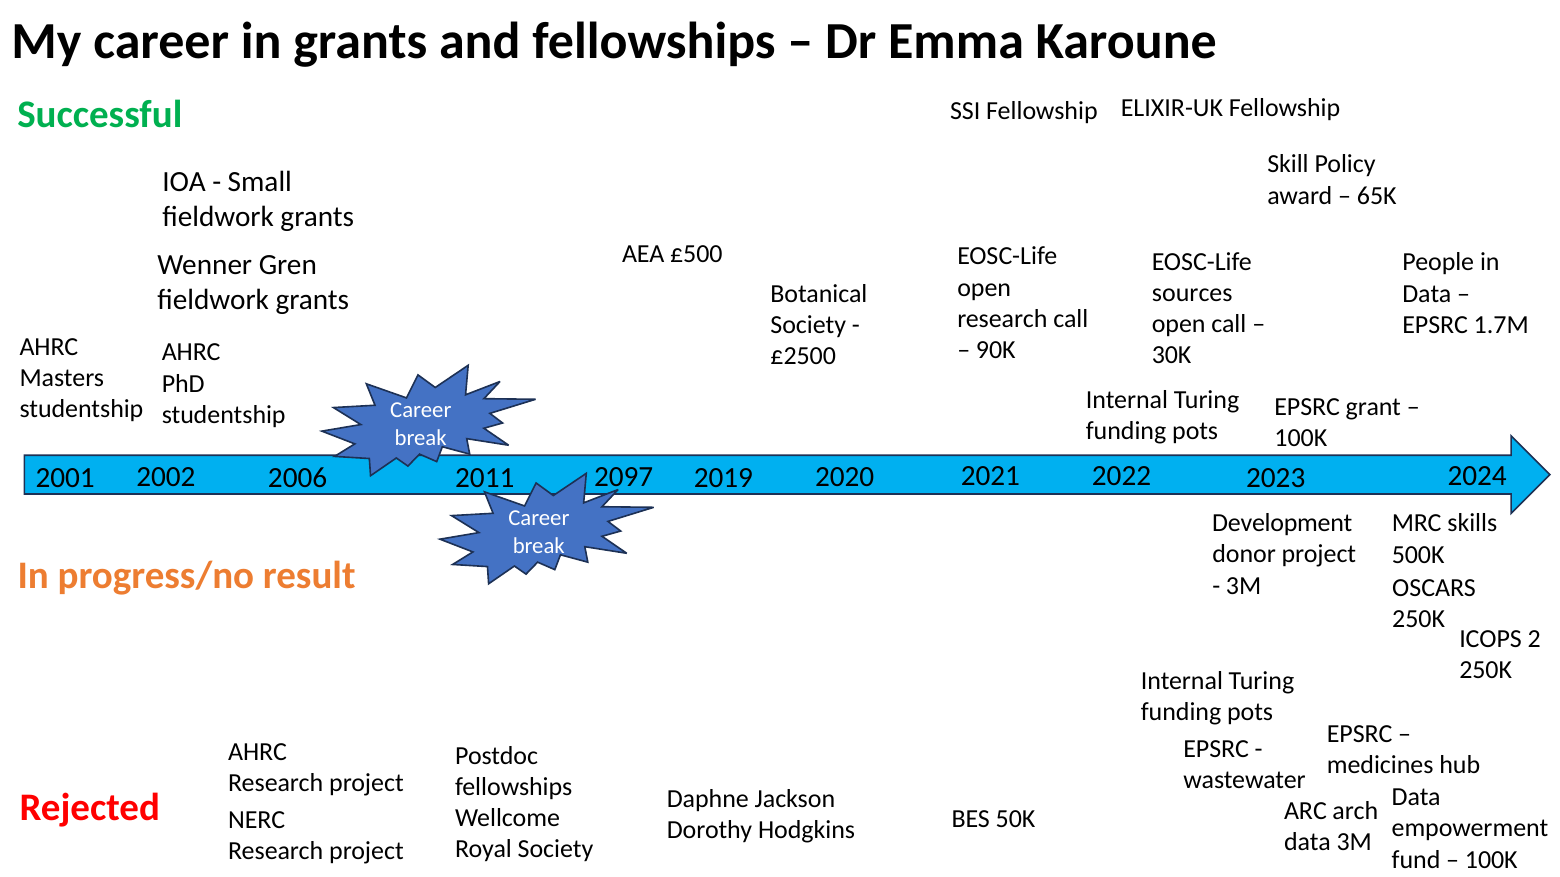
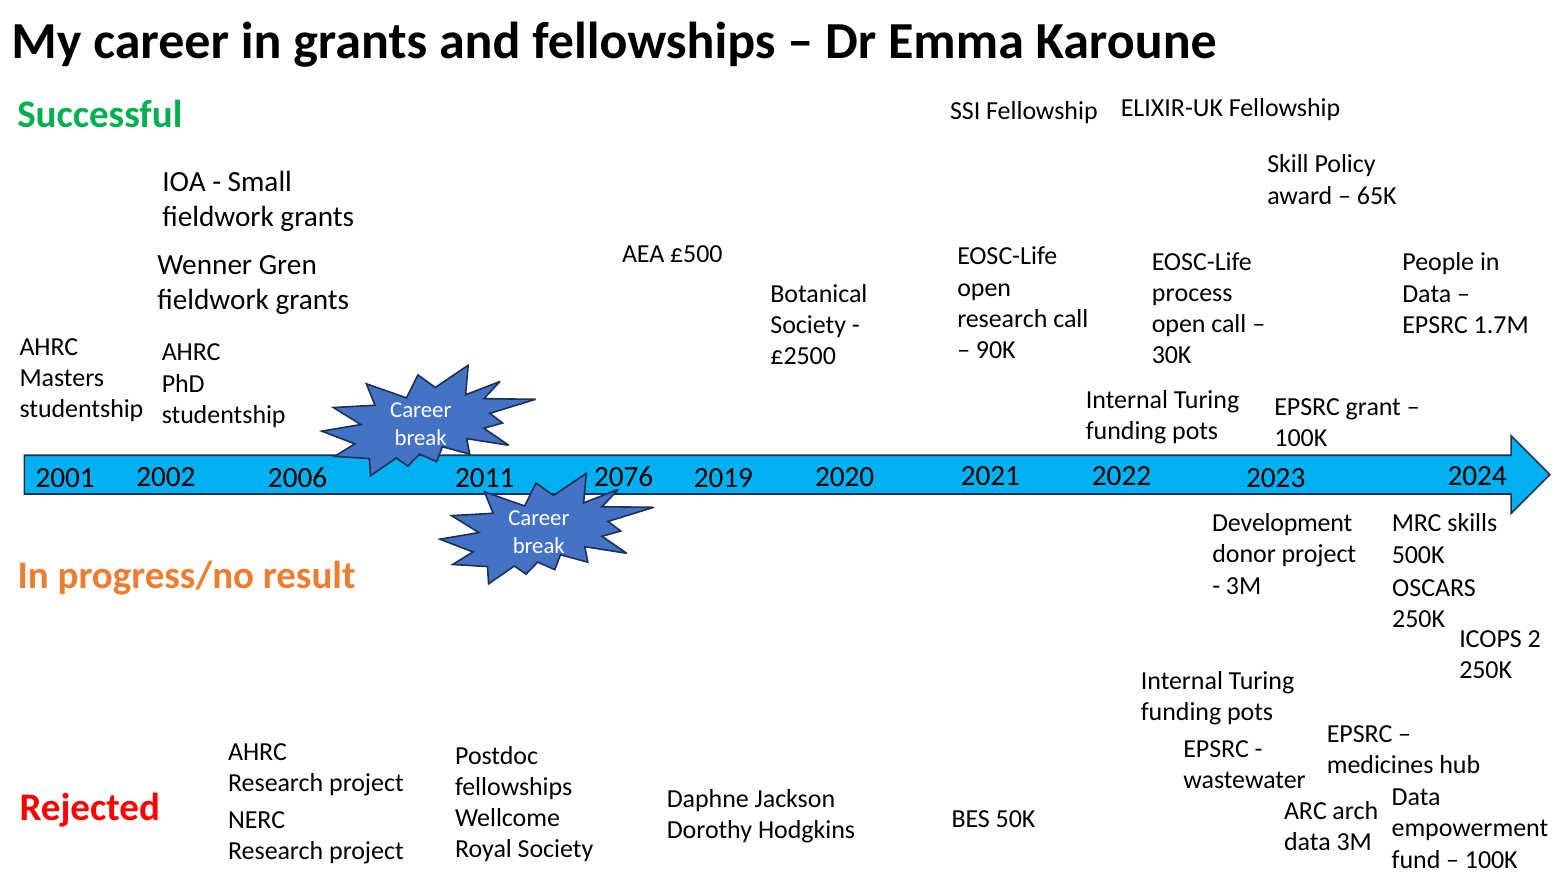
sources: sources -> process
2097: 2097 -> 2076
